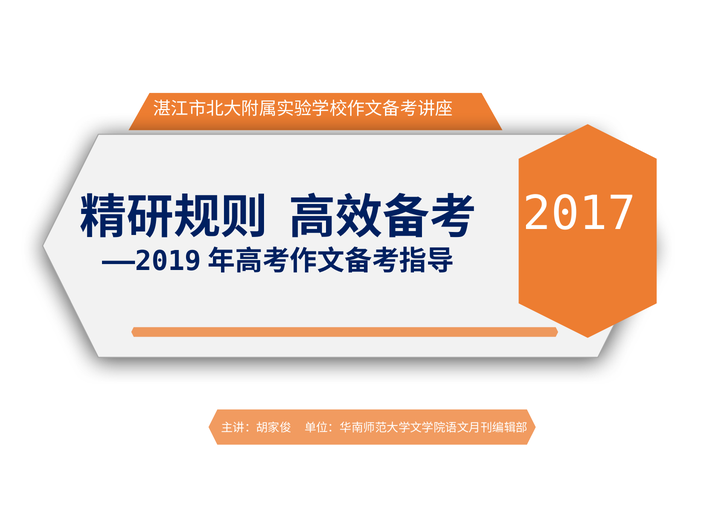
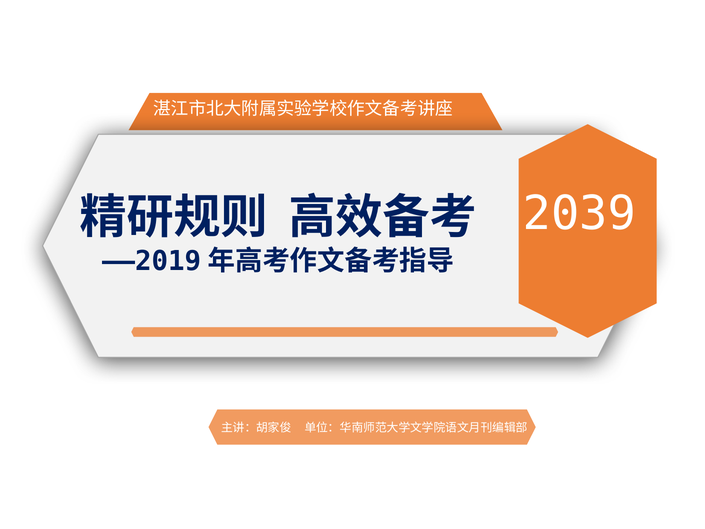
2017: 2017 -> 2039
